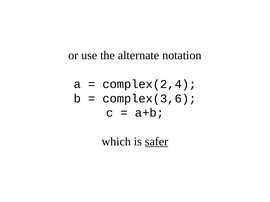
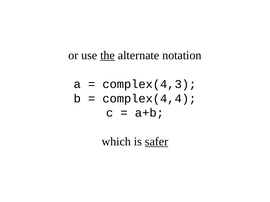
the underline: none -> present
complex(2,4: complex(2,4 -> complex(4,3
complex(3,6: complex(3,6 -> complex(4,4
